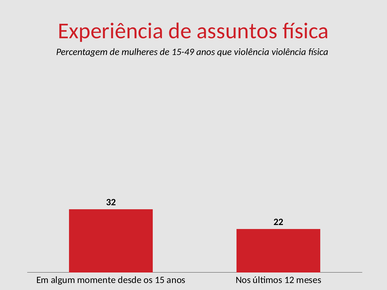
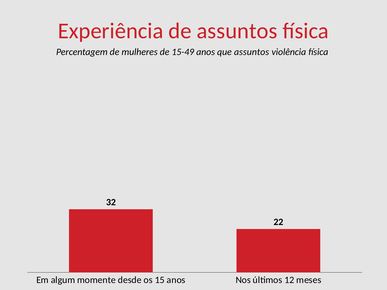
que violência: violência -> assuntos
